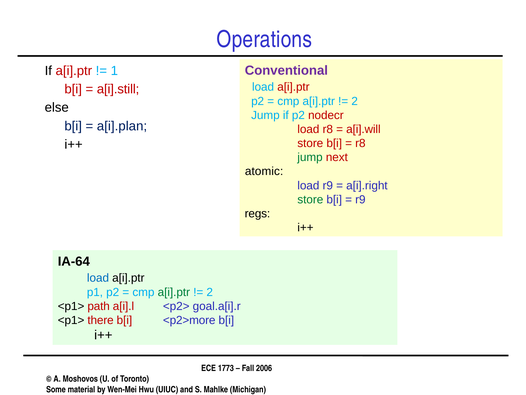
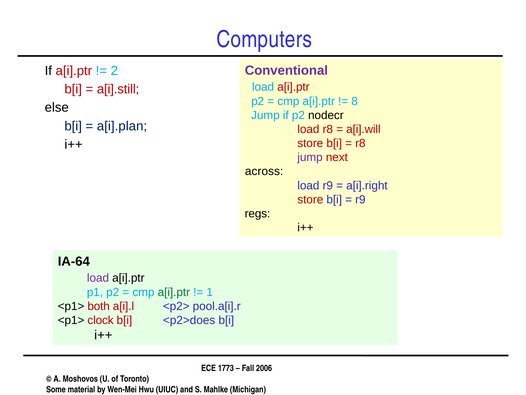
Operations: Operations -> Computers
1: 1 -> 2
2 at (355, 101): 2 -> 8
nodecr colour: red -> black
jump at (310, 157) colour: green -> purple
atomic: atomic -> across
store at (310, 199) colour: green -> red
load at (98, 278) colour: blue -> purple
2 at (210, 292): 2 -> 1
path: path -> both
goal.a[i].r: goal.a[i].r -> pool.a[i].r
there: there -> clock
<p2>more: <p2>more -> <p2>does
